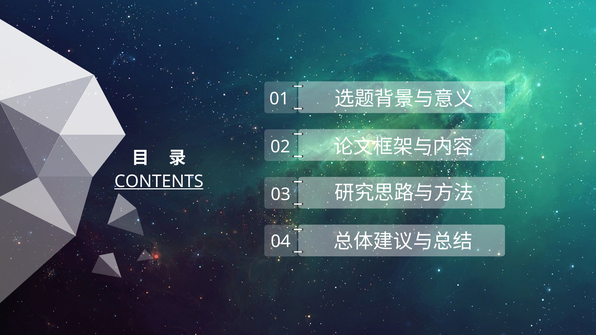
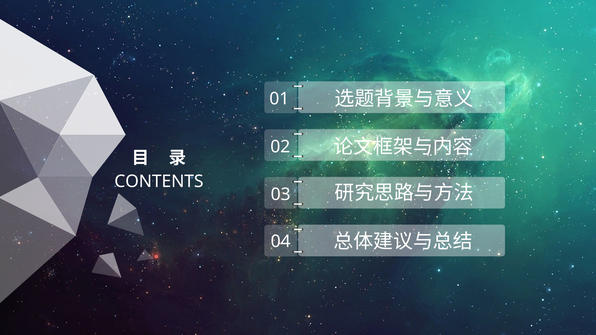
CONTENTS underline: present -> none
